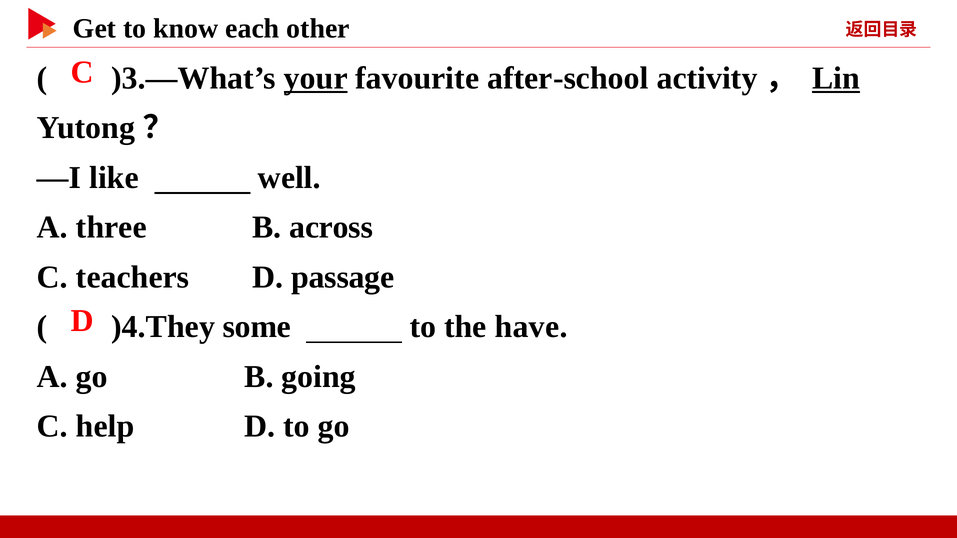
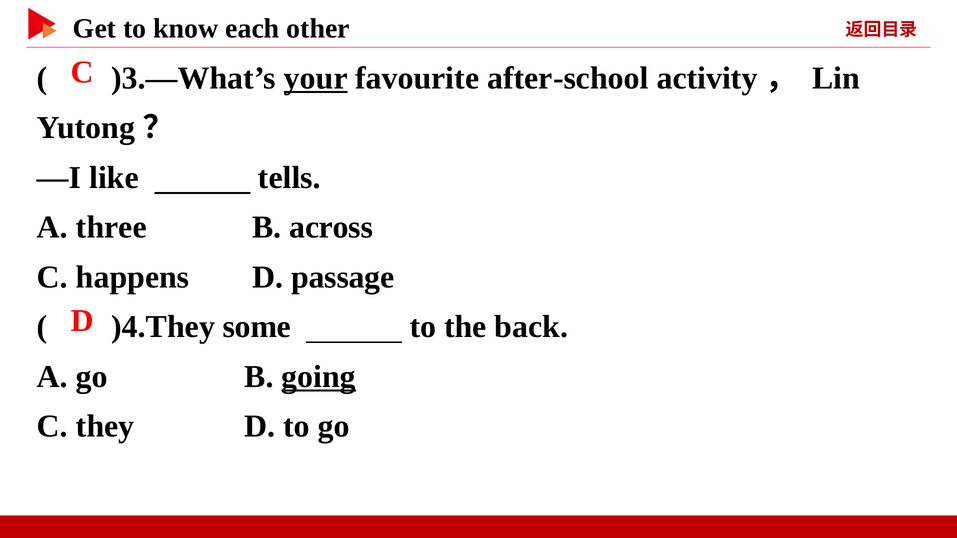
Lin underline: present -> none
well: well -> tells
teachers: teachers -> happens
have: have -> back
going underline: none -> present
help: help -> they
